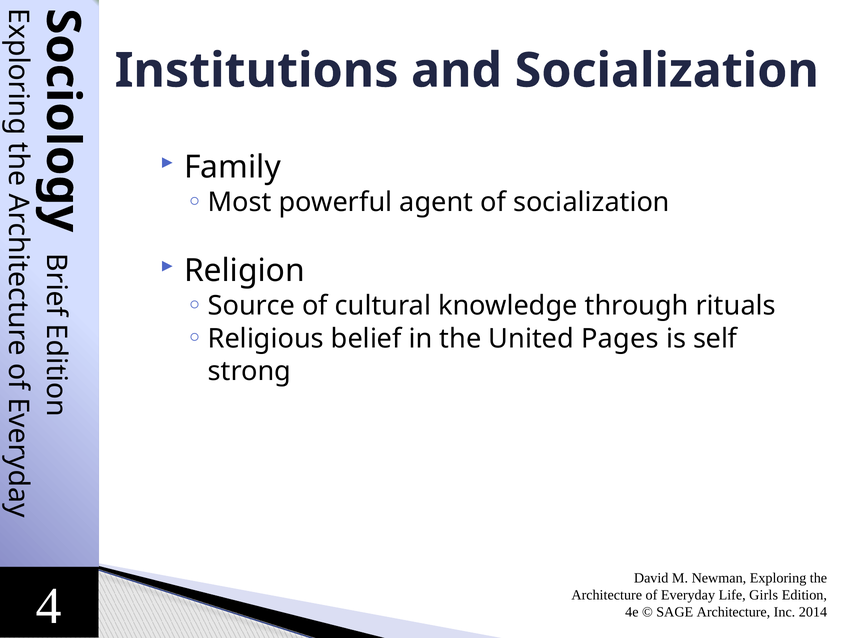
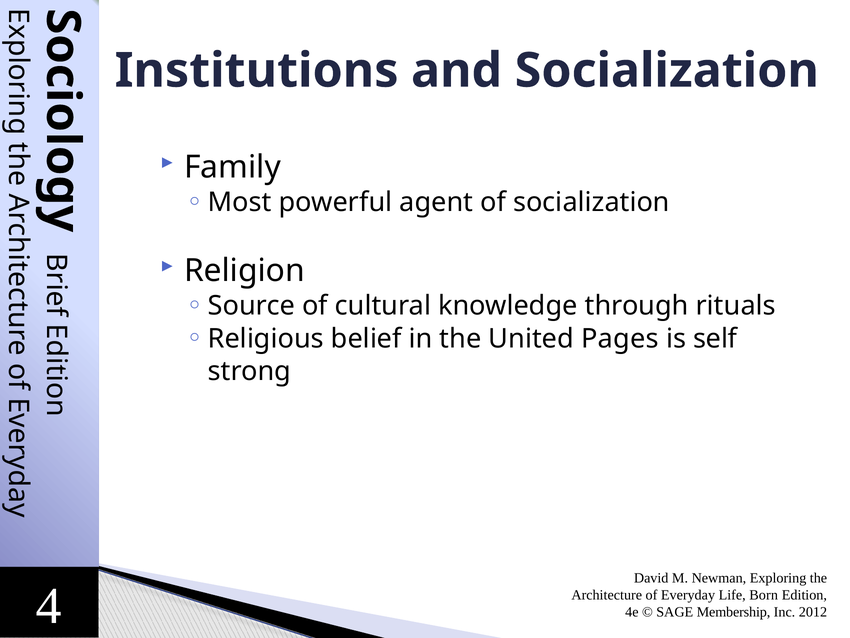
Girls: Girls -> Born
SAGE Architecture: Architecture -> Membership
2014: 2014 -> 2012
